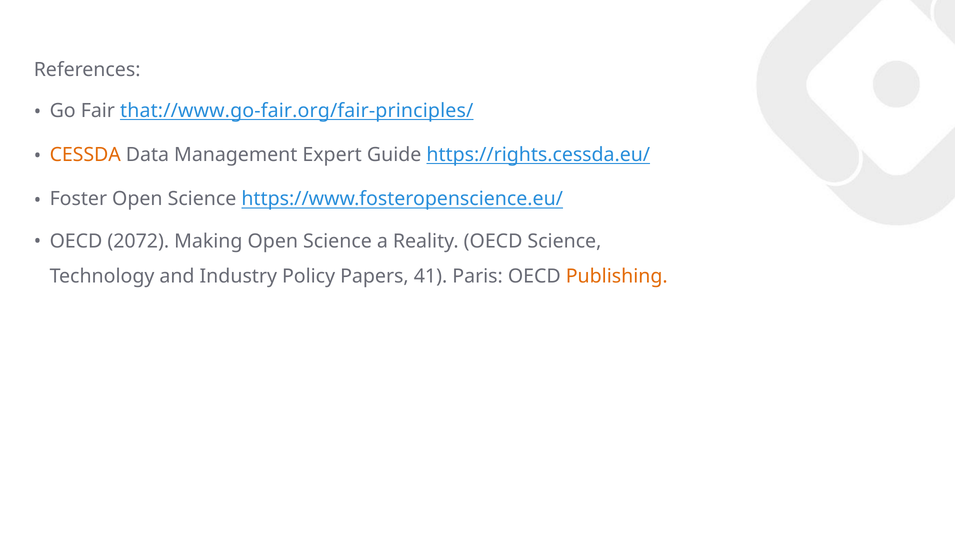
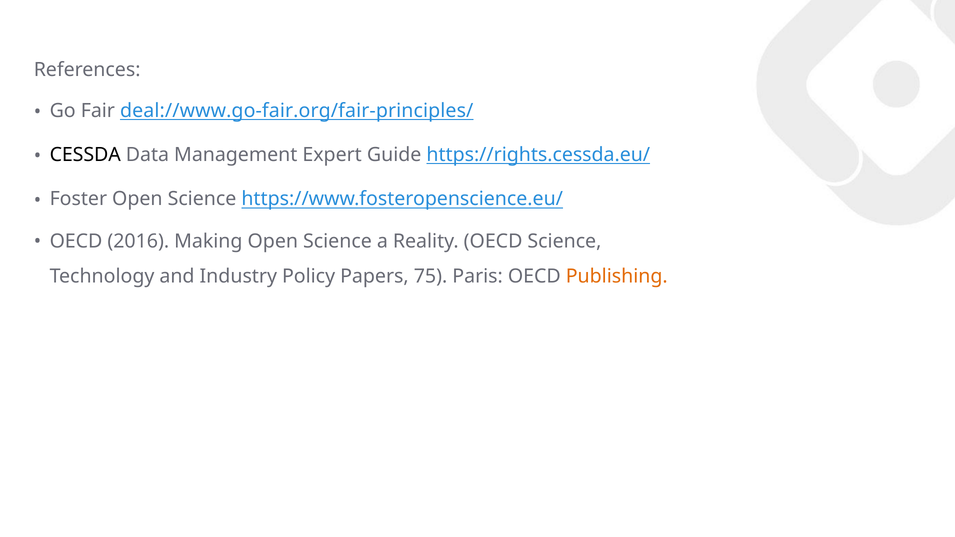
that://www.go-fair.org/fair-principles/: that://www.go-fair.org/fair-principles/ -> deal://www.go-fair.org/fair-principles/
CESSDA colour: orange -> black
2072: 2072 -> 2016
41: 41 -> 75
